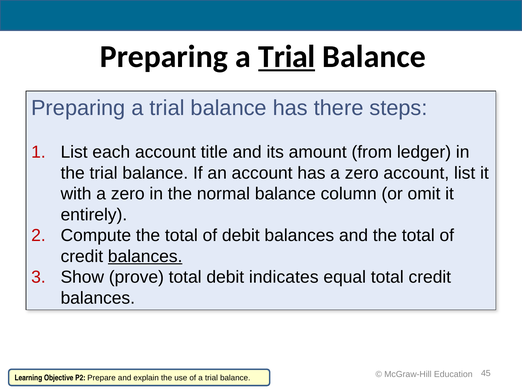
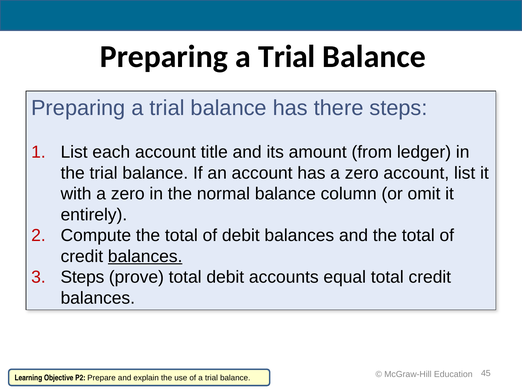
Trial at (287, 57) underline: present -> none
Show at (82, 278): Show -> Steps
indicates: indicates -> accounts
